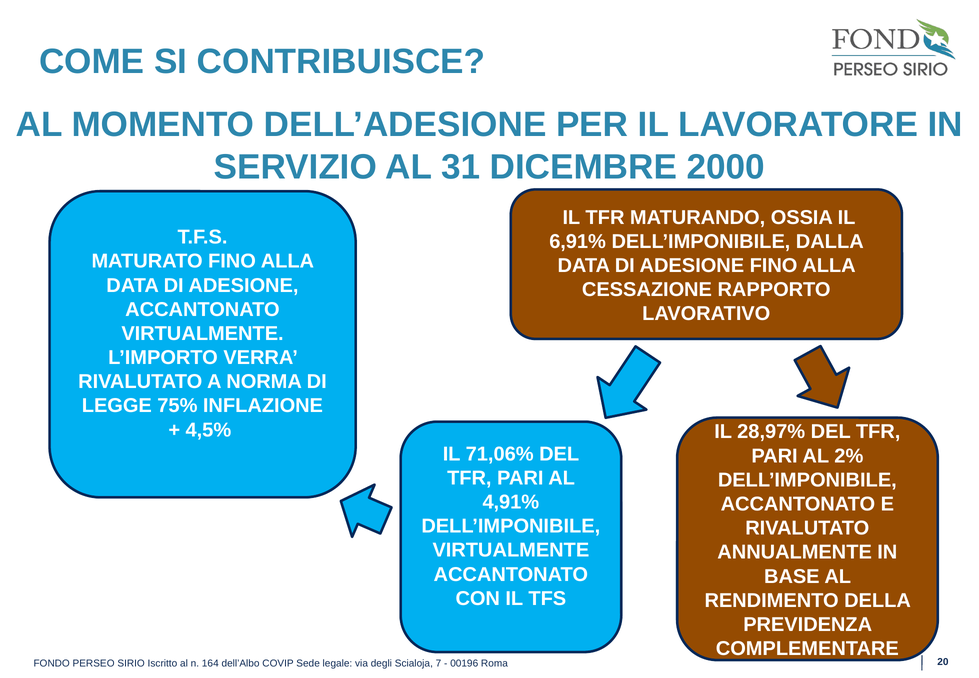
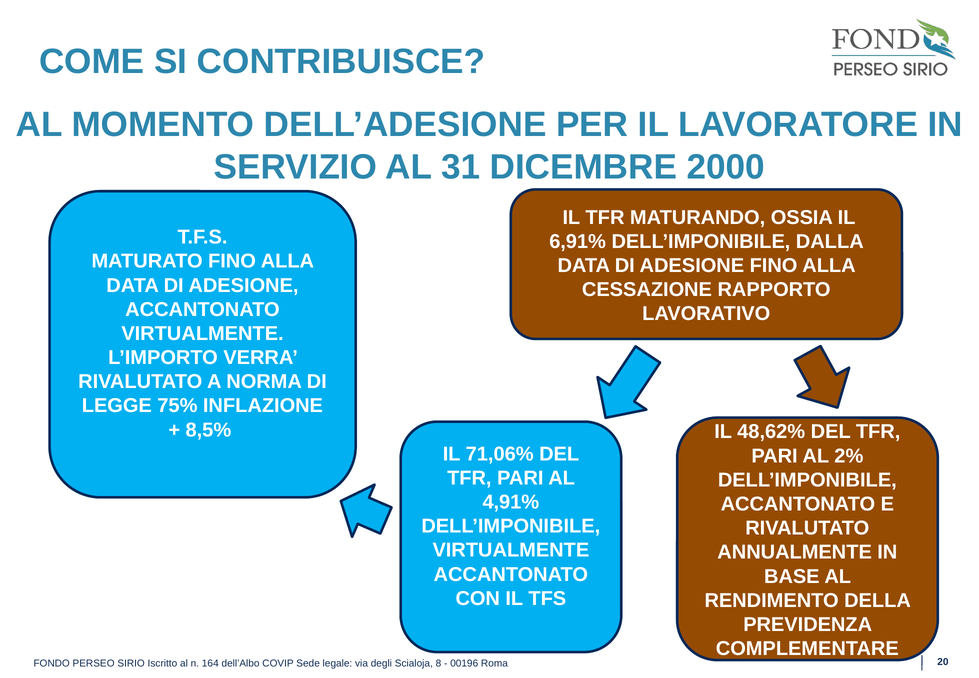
4,5%: 4,5% -> 8,5%
28,97%: 28,97% -> 48,62%
7: 7 -> 8
